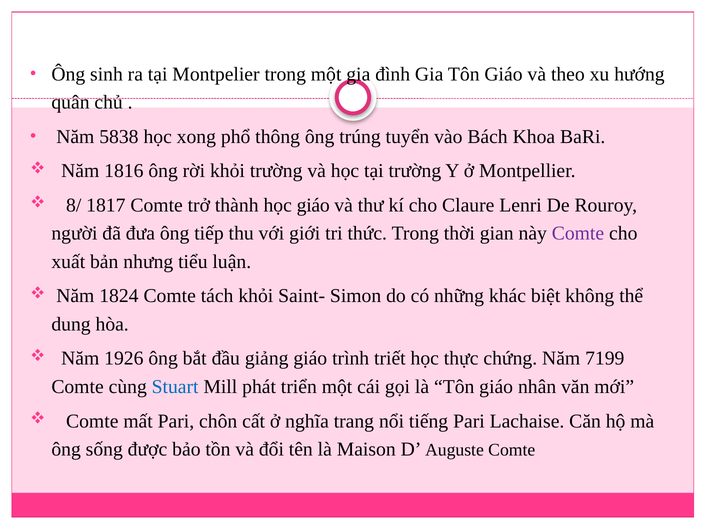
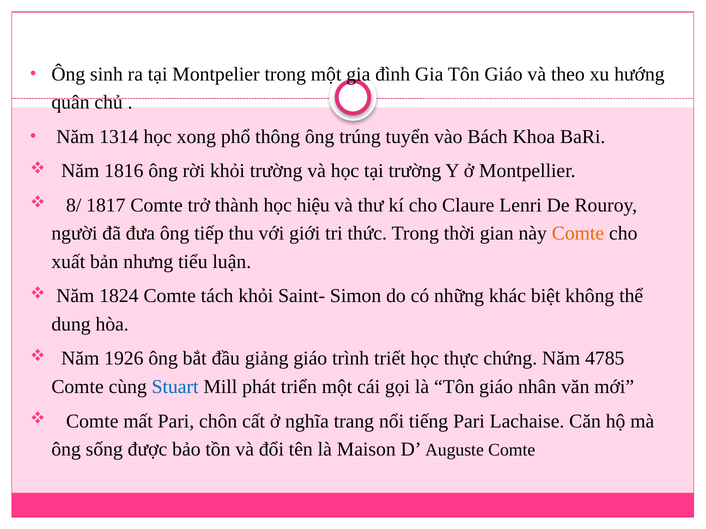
5838: 5838 -> 1314
học giáo: giáo -> hiệu
Comte at (578, 234) colour: purple -> orange
7199: 7199 -> 4785
